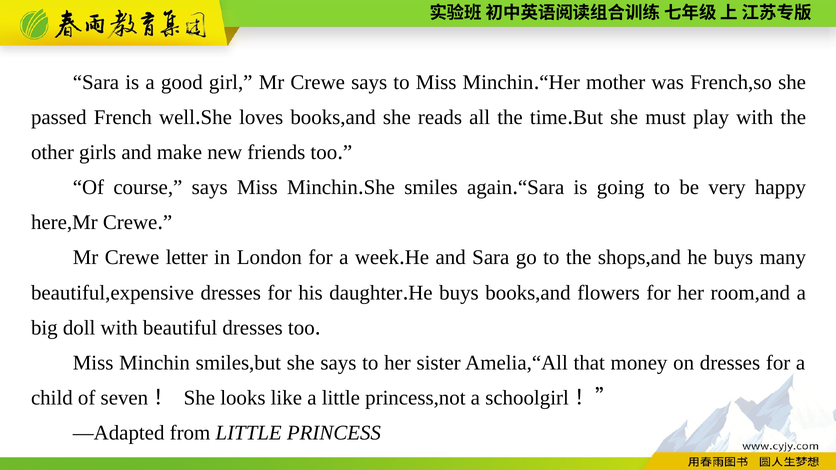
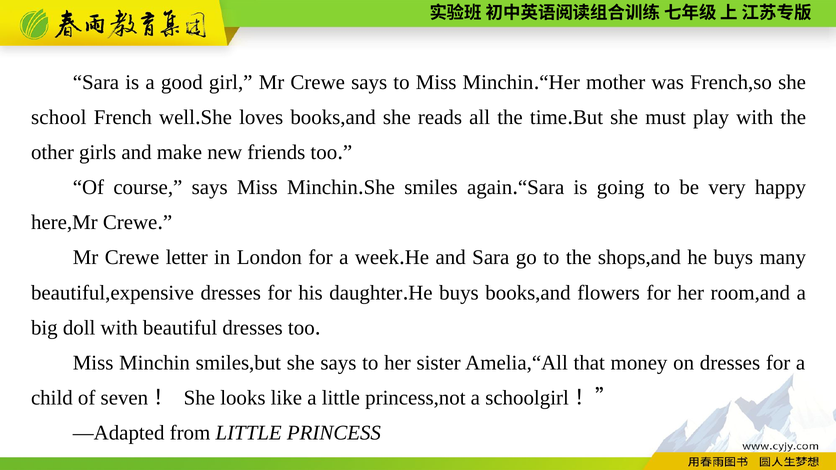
passed: passed -> school
